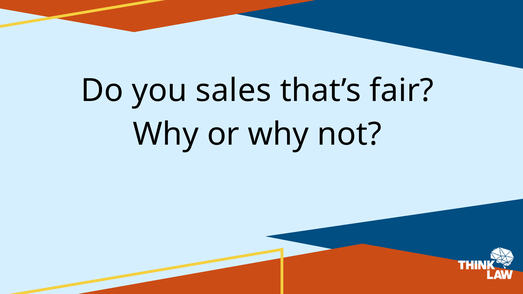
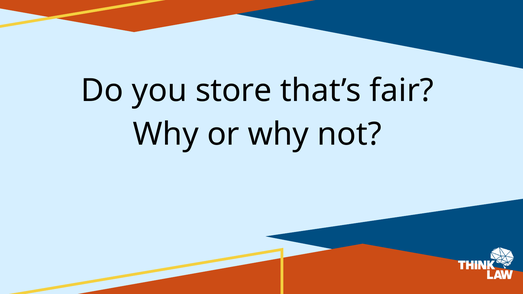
sales: sales -> store
